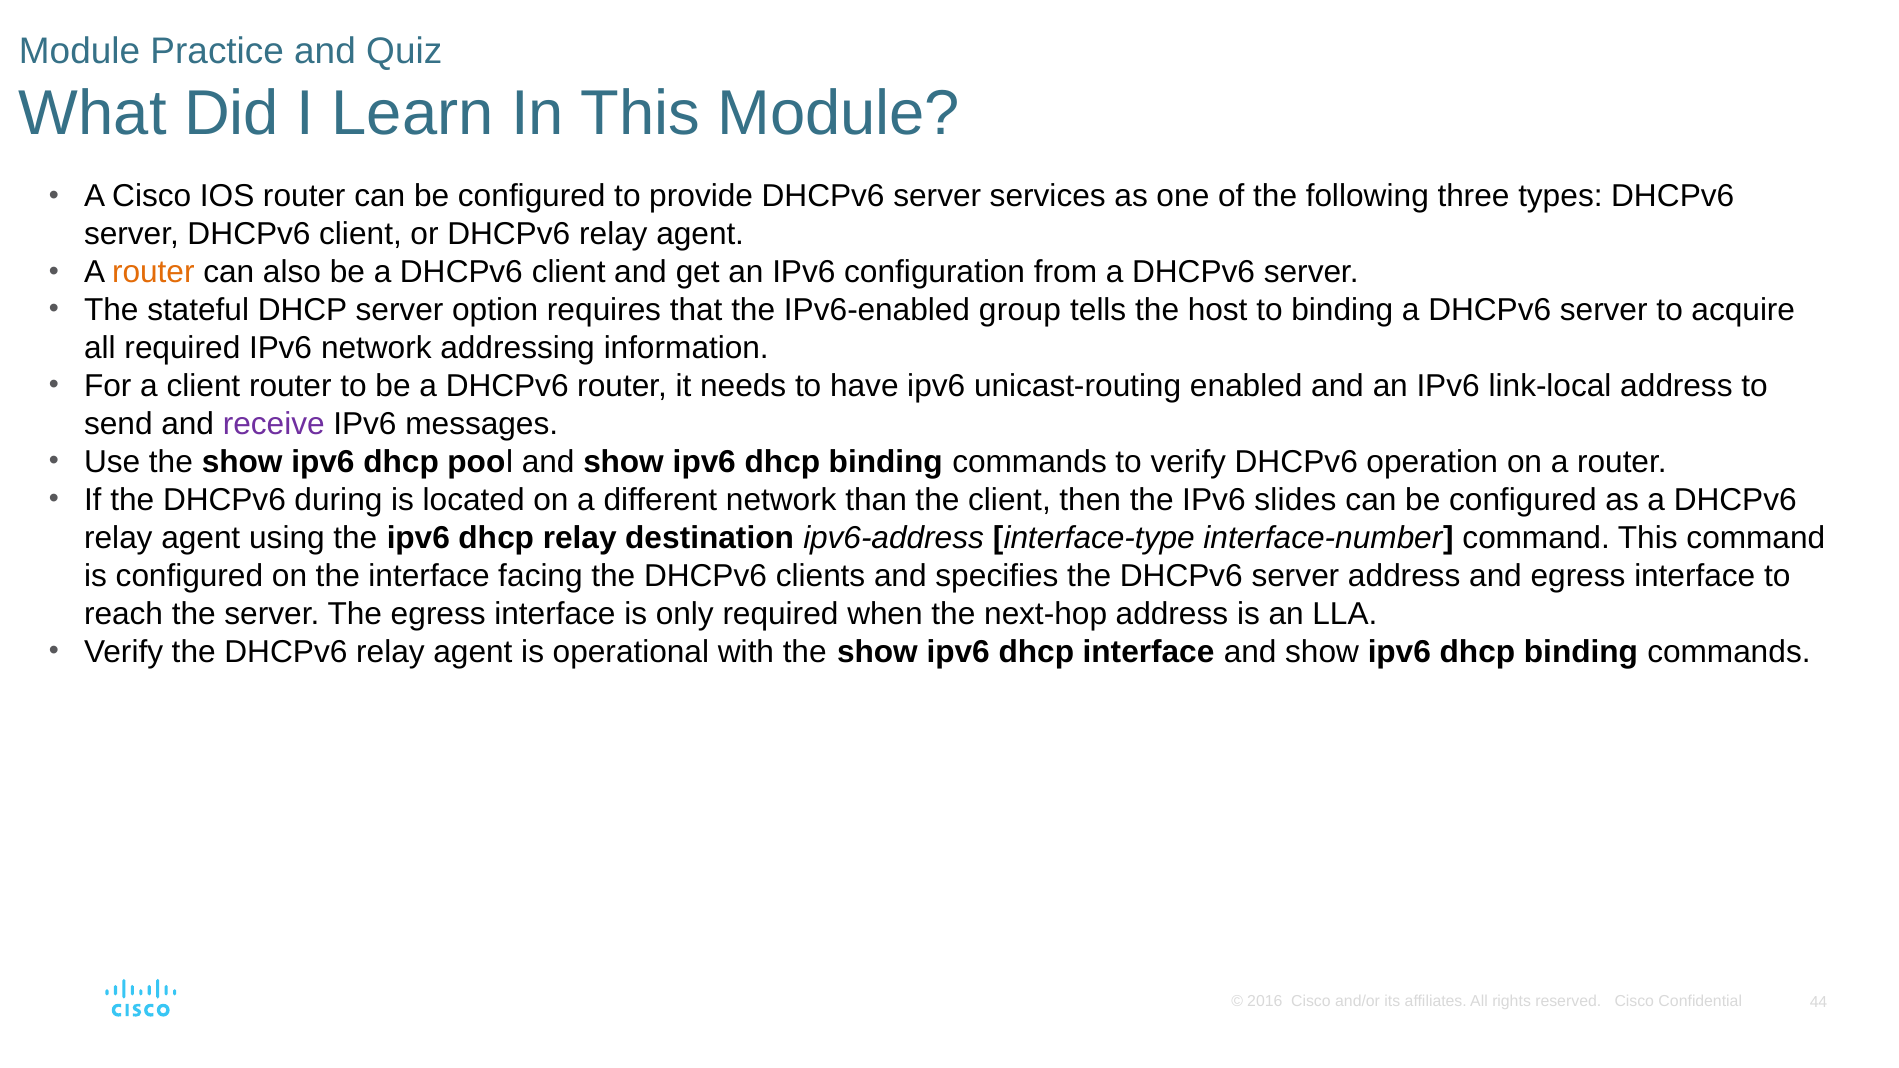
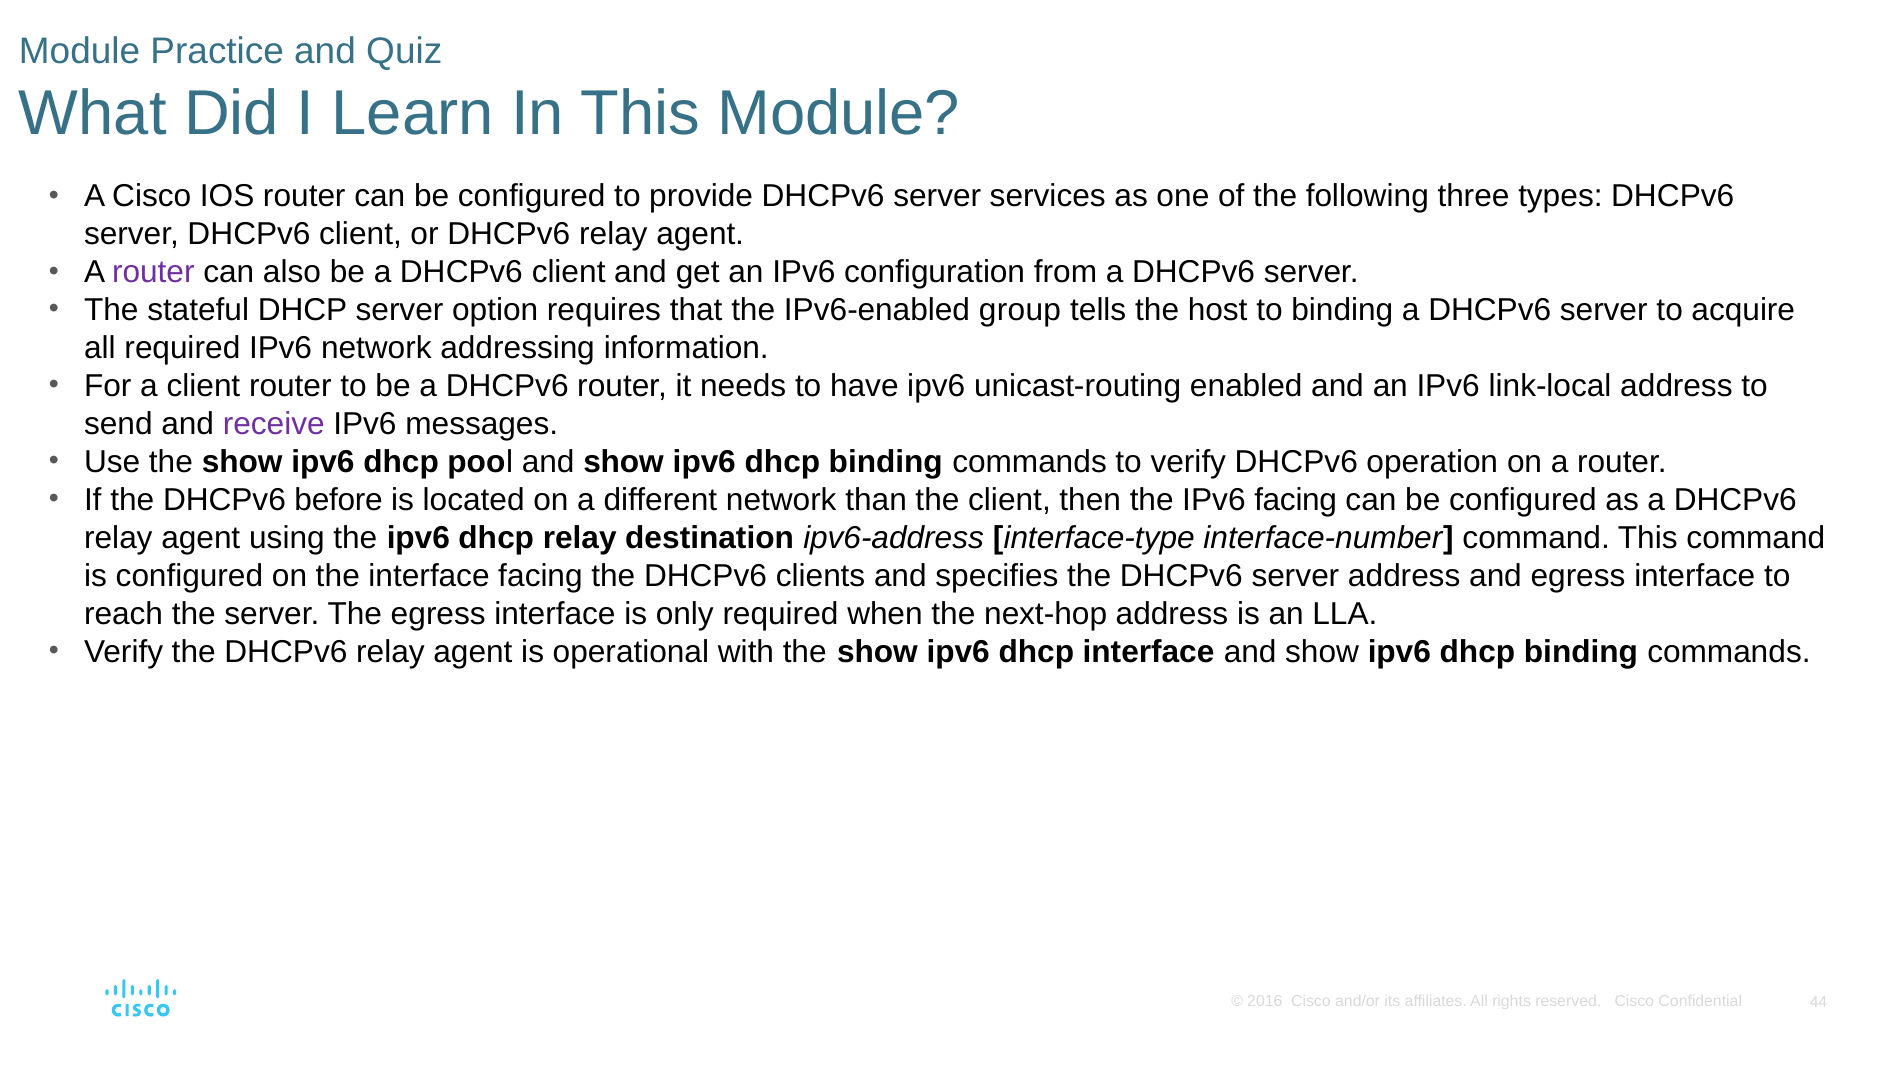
router at (153, 273) colour: orange -> purple
during: during -> before
IPv6 slides: slides -> facing
